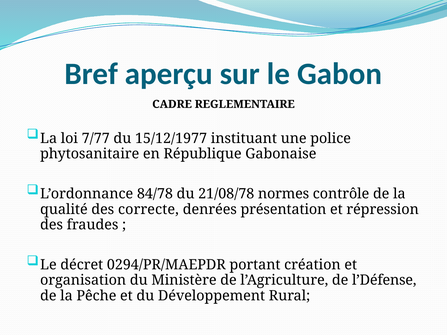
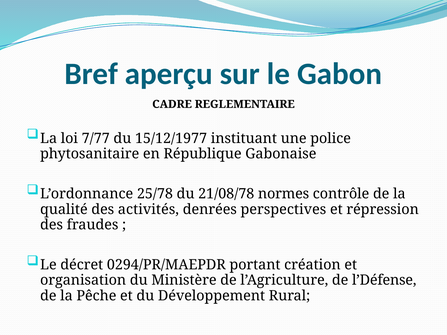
84/78: 84/78 -> 25/78
correcte: correcte -> activités
présentation: présentation -> perspectives
